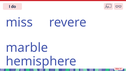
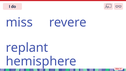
marble: marble -> replant
